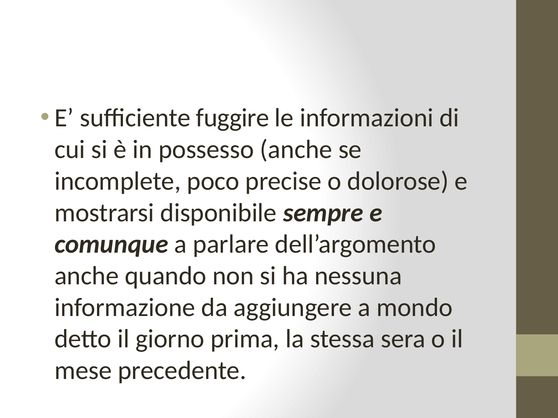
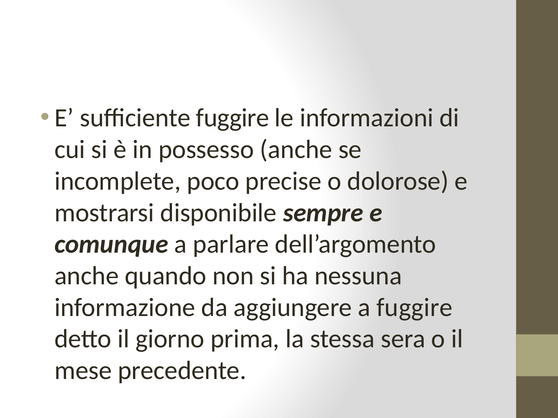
a mondo: mondo -> fuggire
